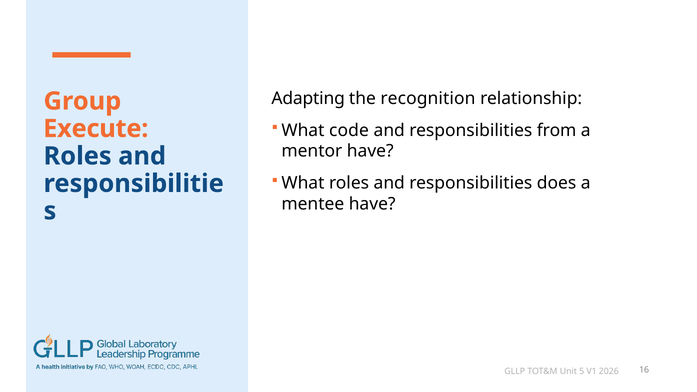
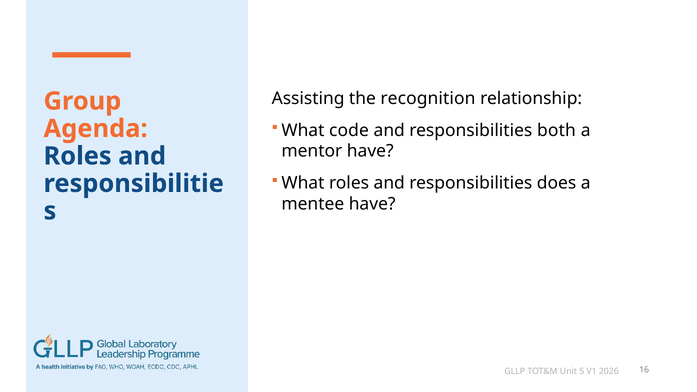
Adapting: Adapting -> Assisting
from: from -> both
Execute: Execute -> Agenda
